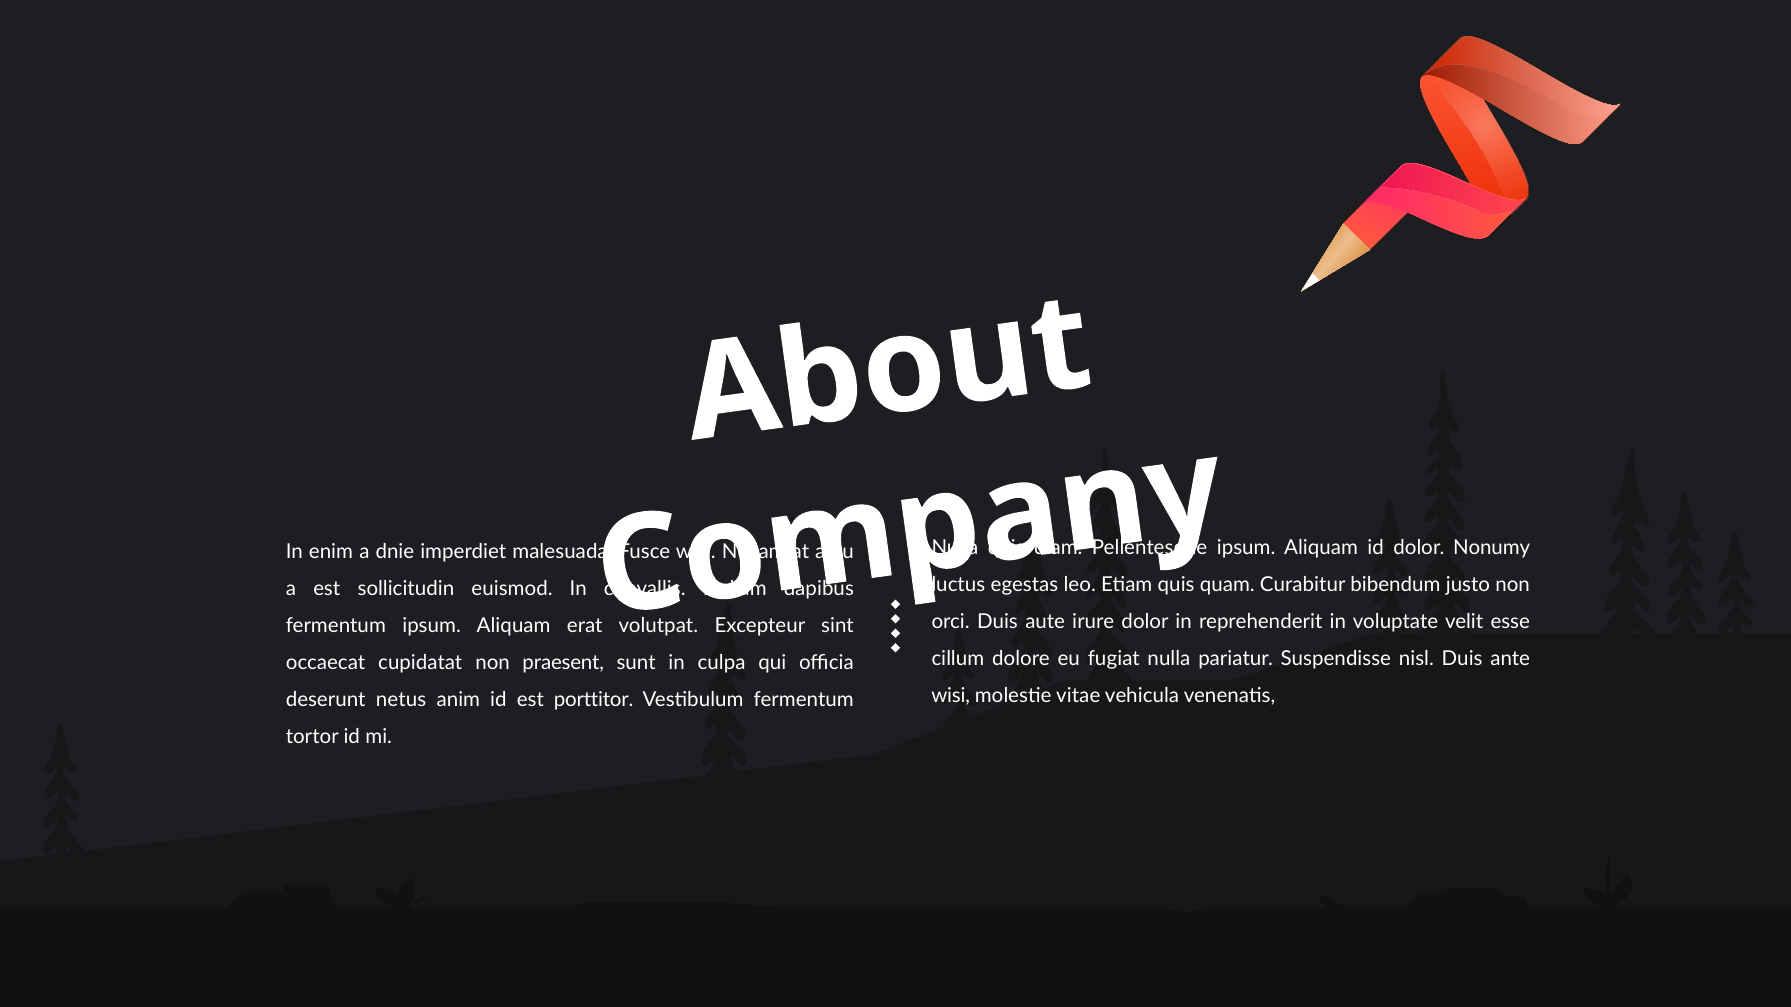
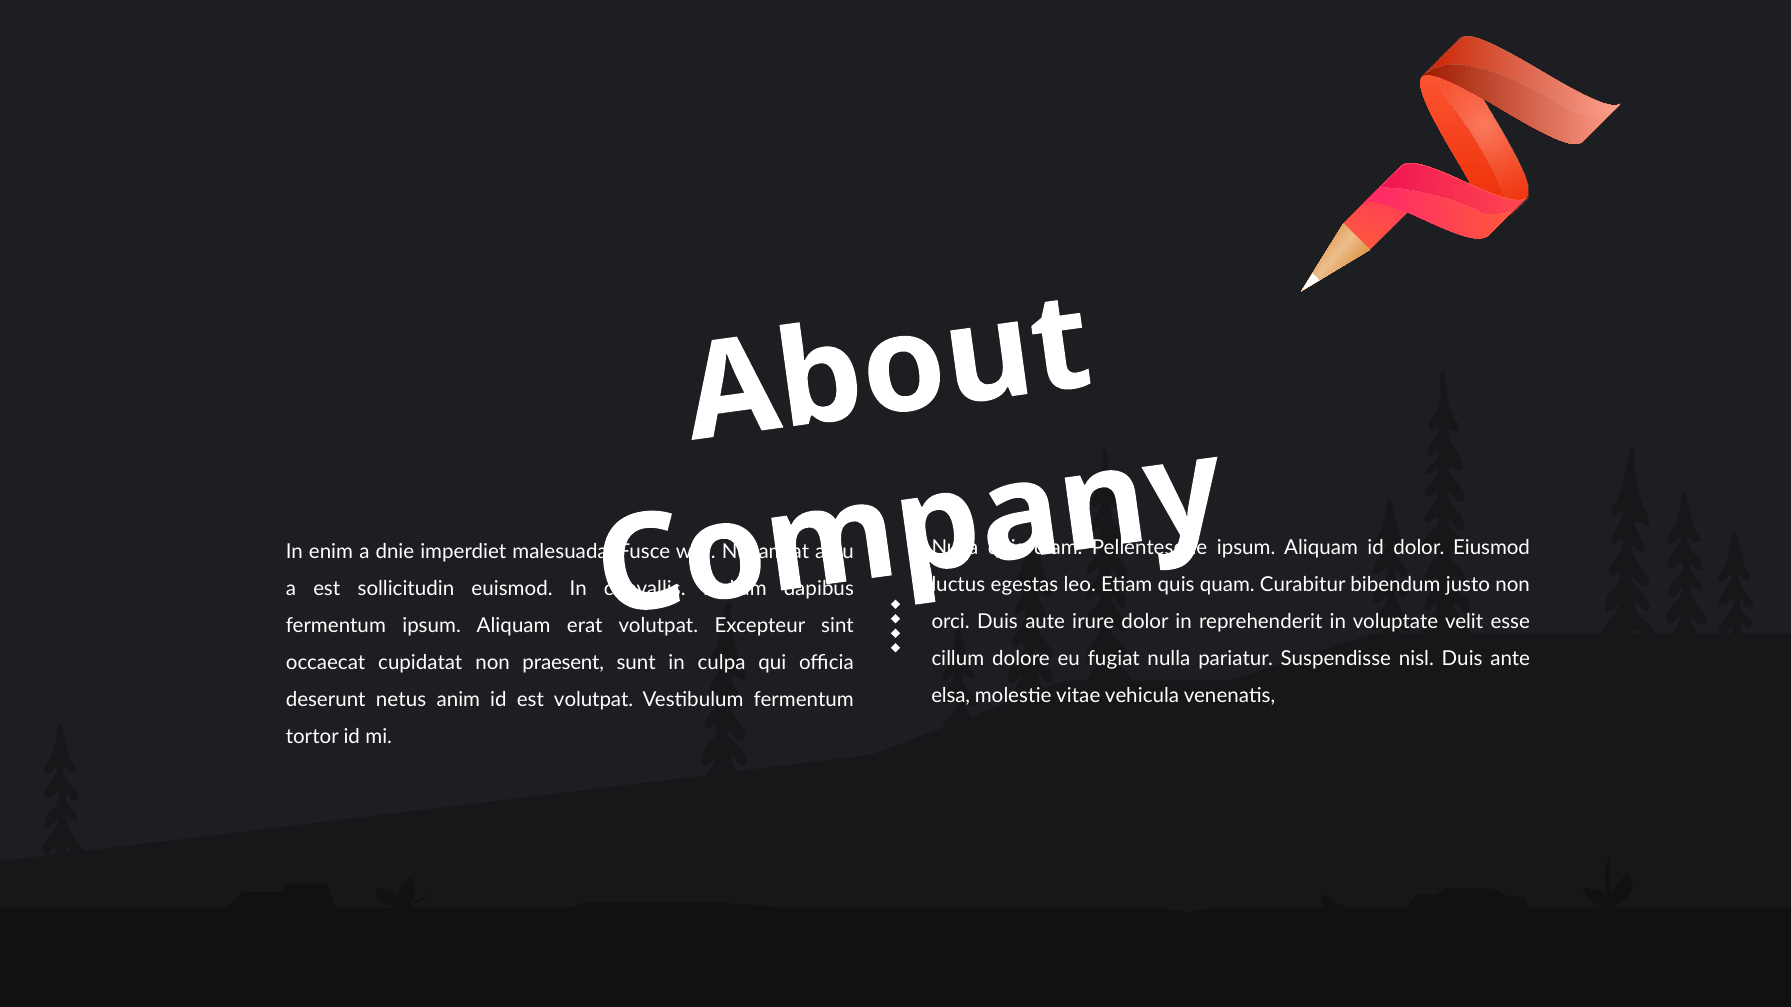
Nonumy: Nonumy -> Eiusmod
wisi at (951, 696): wisi -> elsa
est porttitor: porttitor -> volutpat
